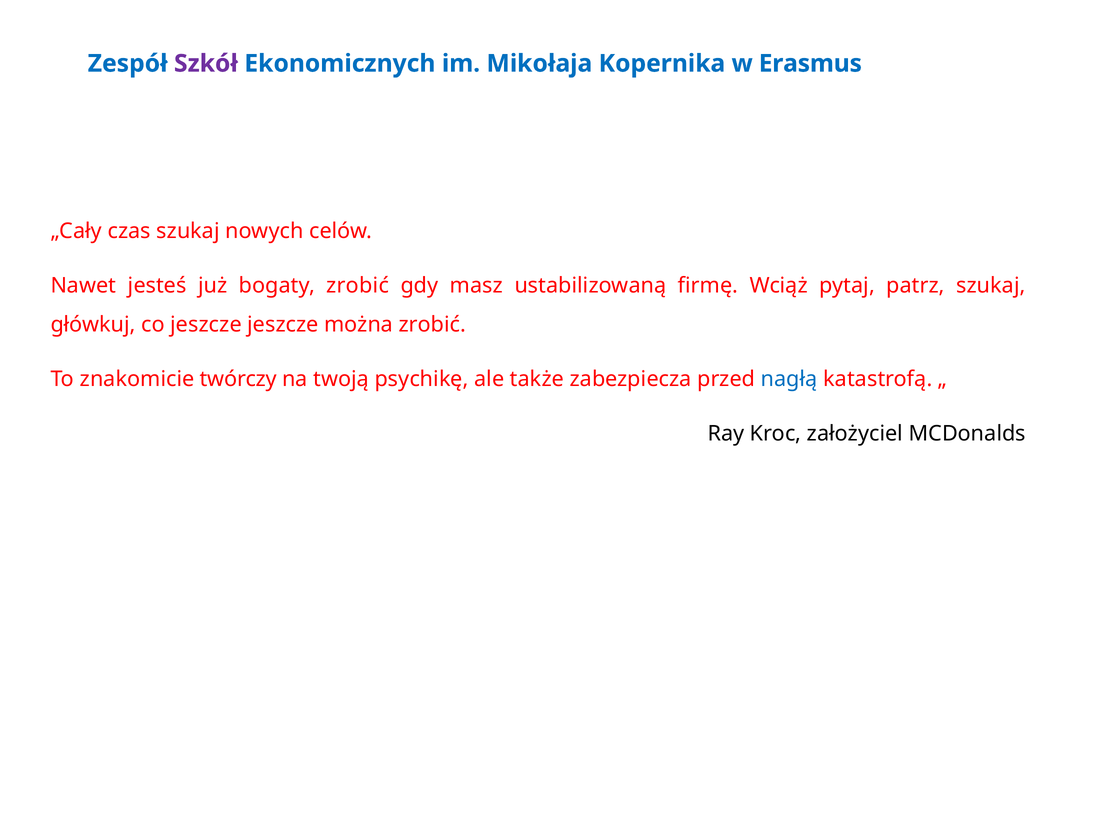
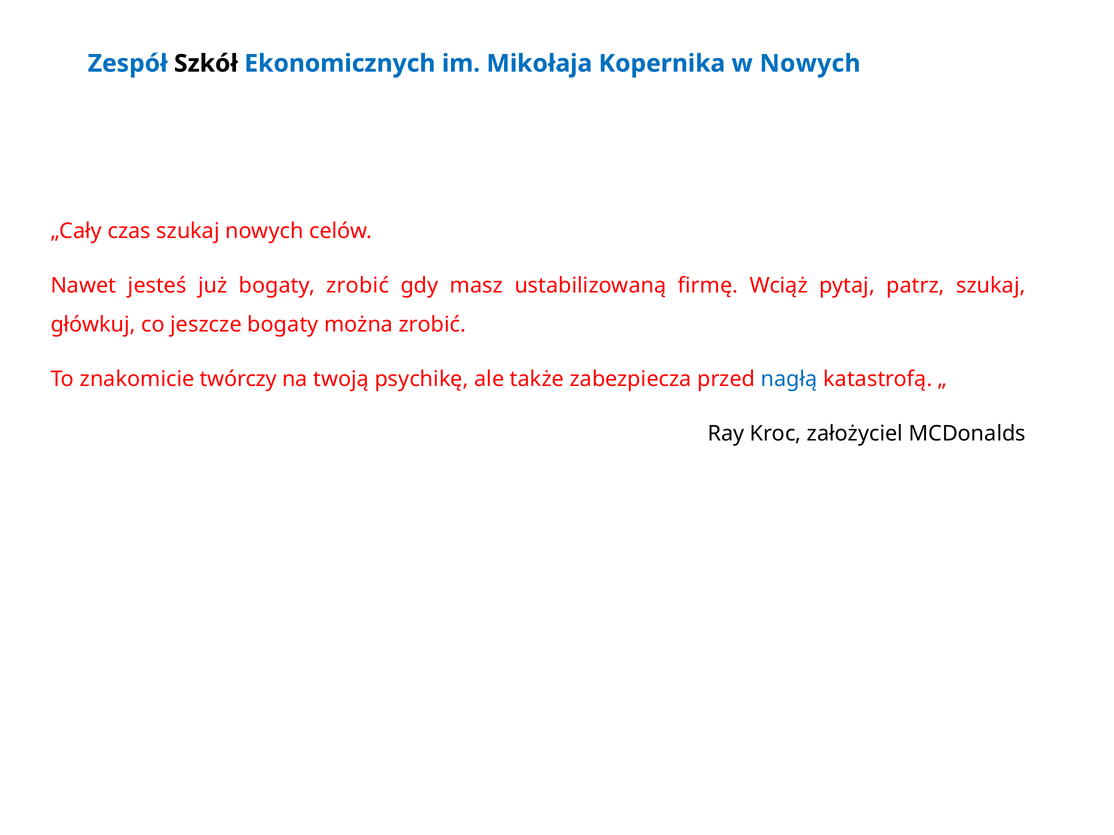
Szkół colour: purple -> black
w Erasmus: Erasmus -> Nowych
jeszcze jeszcze: jeszcze -> bogaty
